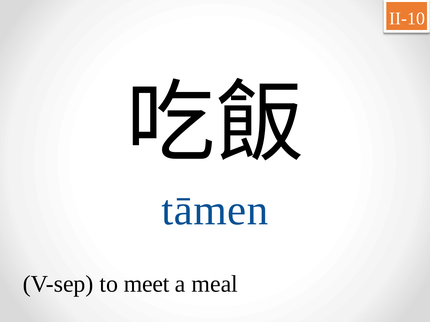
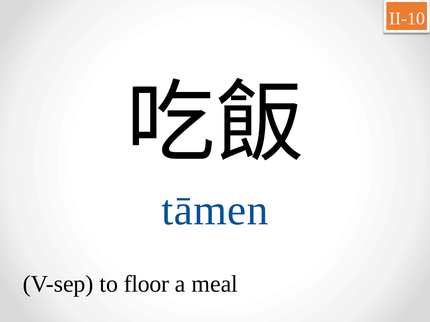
meet: meet -> floor
